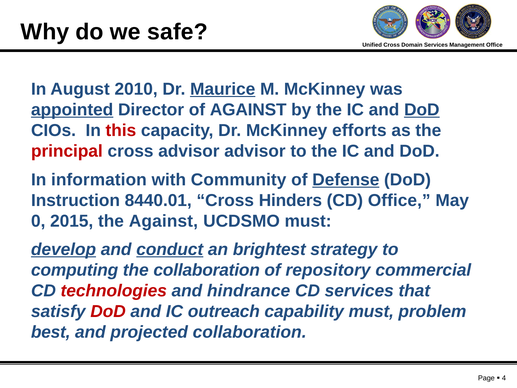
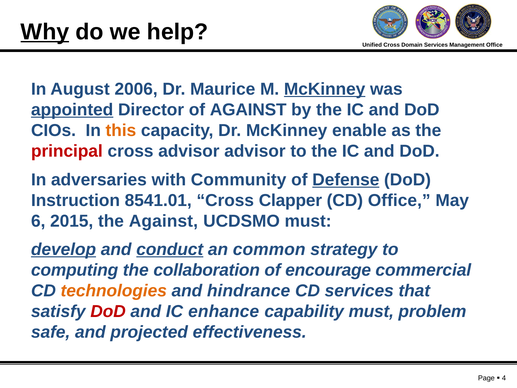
Why underline: none -> present
safe: safe -> help
2010: 2010 -> 2006
Maurice underline: present -> none
McKinney at (325, 89) underline: none -> present
DoD at (422, 110) underline: present -> none
this colour: red -> orange
efforts: efforts -> enable
information: information -> adversaries
8440.01: 8440.01 -> 8541.01
Hinders: Hinders -> Clapper
0: 0 -> 6
brightest: brightest -> common
repository: repository -> encourage
technologies colour: red -> orange
outreach: outreach -> enhance
best: best -> safe
projected collaboration: collaboration -> effectiveness
